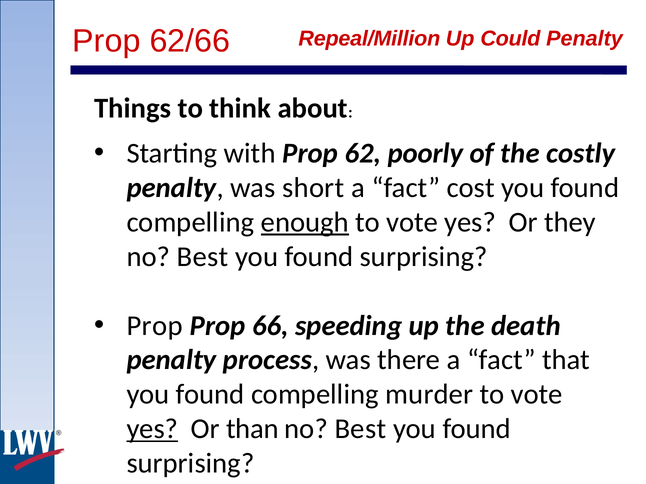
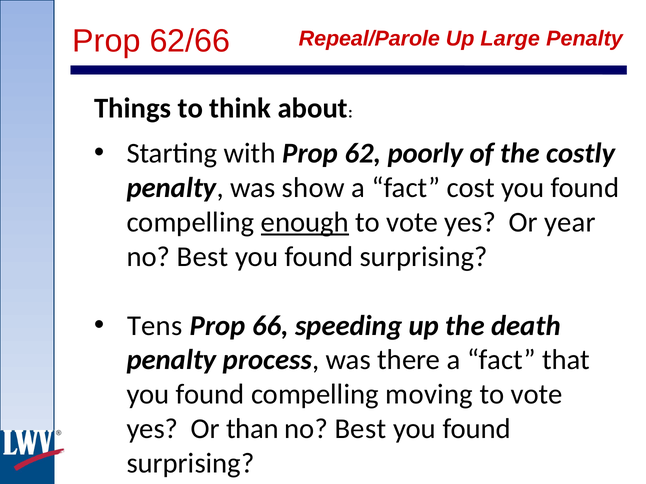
Repeal/Million: Repeal/Million -> Repeal/Parole
Could: Could -> Large
short: short -> show
they: they -> year
Prop at (155, 326): Prop -> Tens
murder: murder -> moving
yes at (152, 429) underline: present -> none
